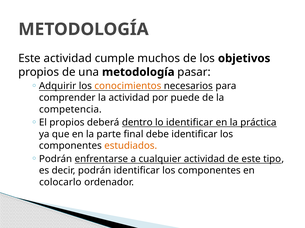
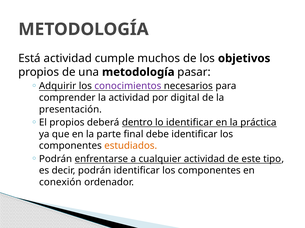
Este at (29, 59): Este -> Está
conocimientos colour: orange -> purple
puede: puede -> digital
competencia: competencia -> presentación
colocarlo: colocarlo -> conexión
